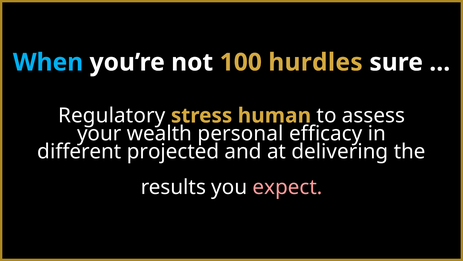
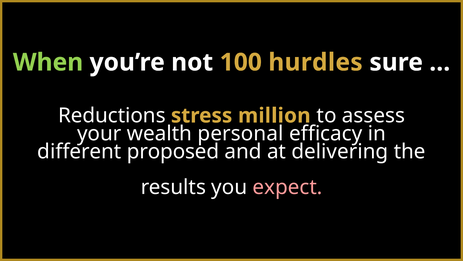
When colour: light blue -> light green
Regulatory: Regulatory -> Reductions
human: human -> million
projected: projected -> proposed
